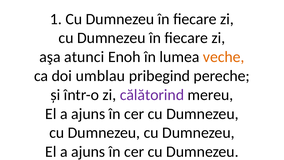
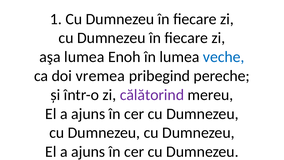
aşa atunci: atunci -> lumea
veche colour: orange -> blue
umblau: umblau -> vremea
